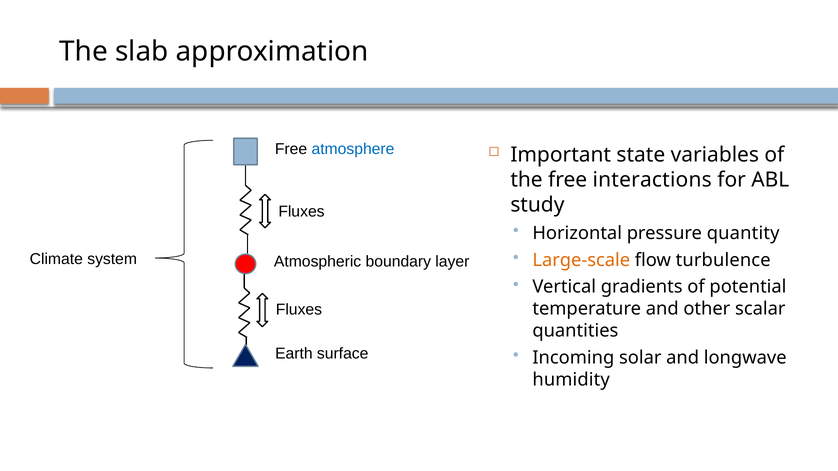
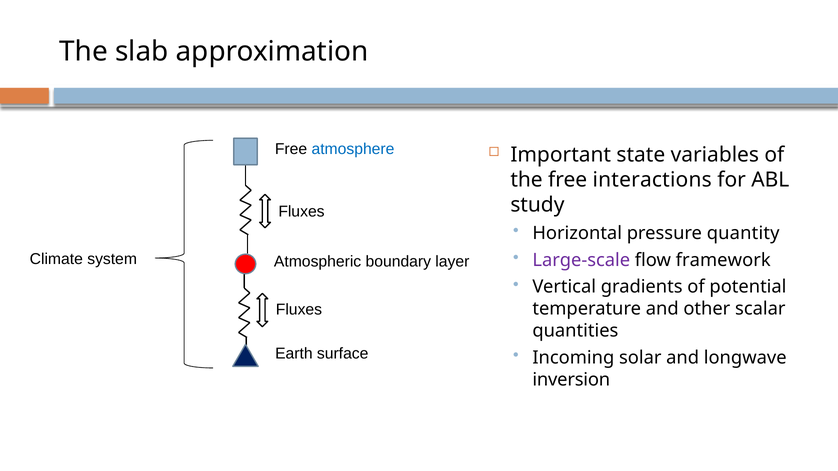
Large-scale colour: orange -> purple
turbulence: turbulence -> framework
humidity: humidity -> inversion
